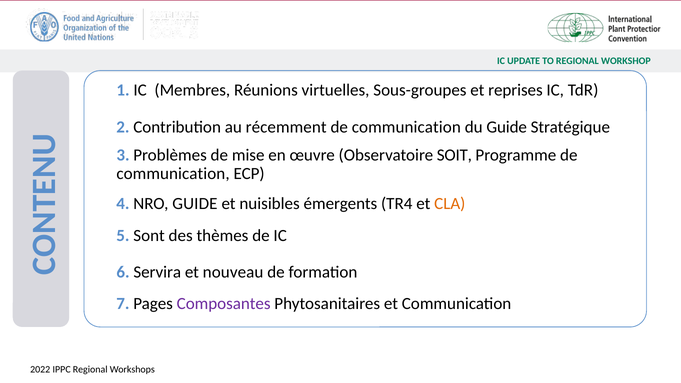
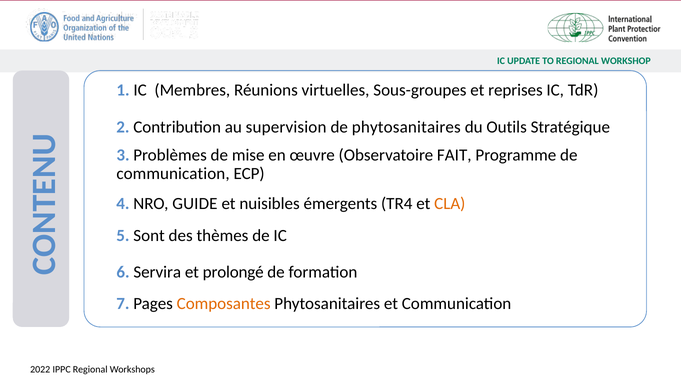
récemment: récemment -> supervision
communication at (406, 127): communication -> phytosanitaires
du Guide: Guide -> Outils
SOIT: SOIT -> FAIT
nouveau: nouveau -> prolongé
Composantes colour: purple -> orange
